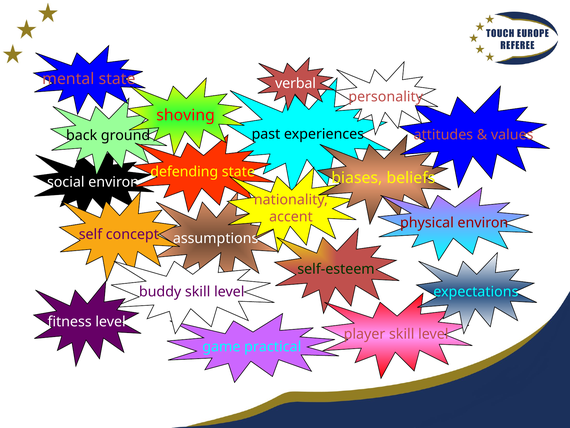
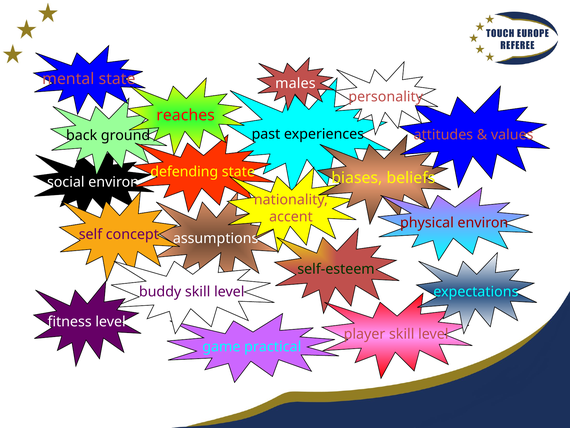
verbal: verbal -> males
shoving: shoving -> reaches
